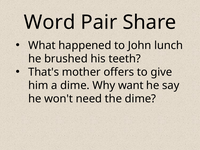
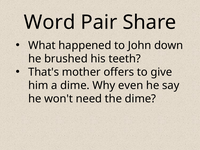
lunch: lunch -> down
want: want -> even
